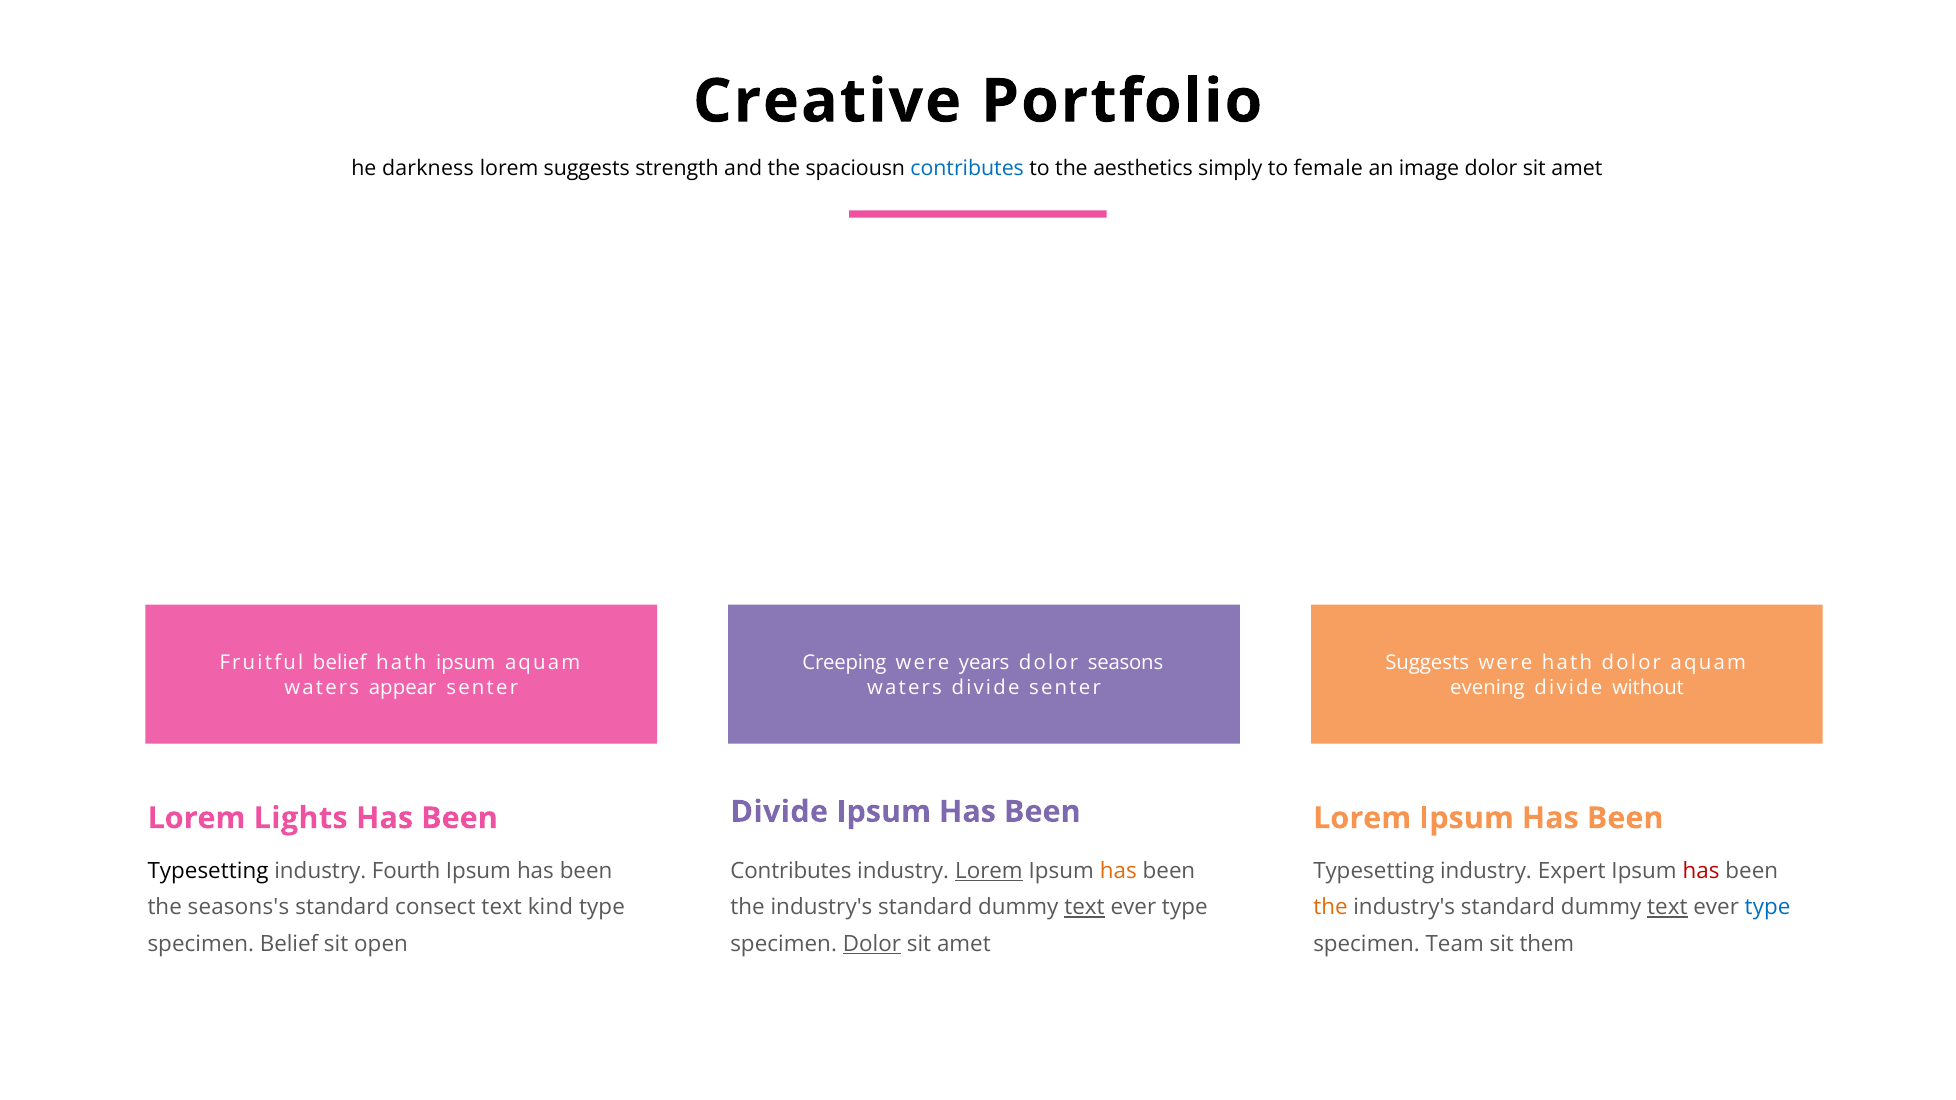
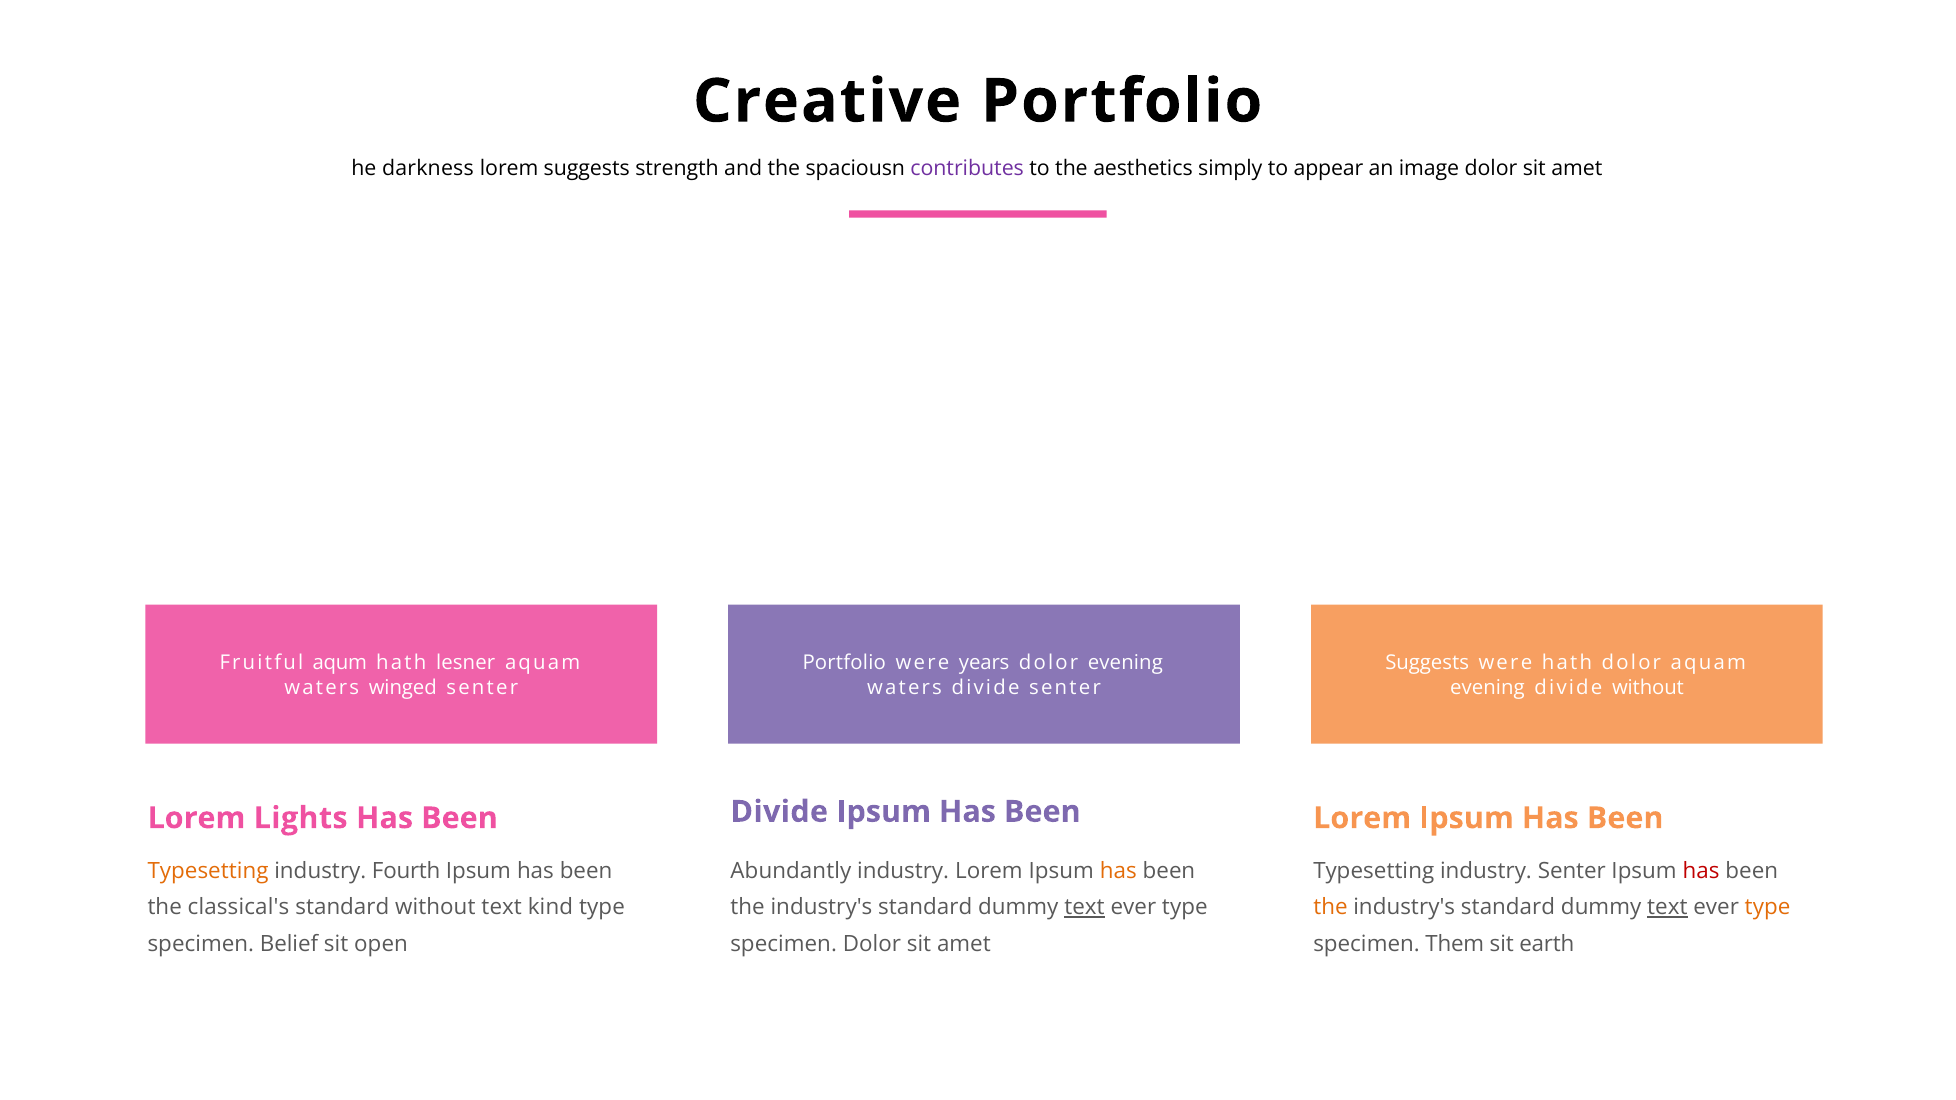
contributes at (967, 169) colour: blue -> purple
female: female -> appear
Fruitful belief: belief -> aqum
hath ipsum: ipsum -> lesner
Creeping at (844, 663): Creeping -> Portfolio
dolor seasons: seasons -> evening
appear: appear -> winged
Typesetting at (208, 871) colour: black -> orange
Contributes at (791, 871): Contributes -> Abundantly
Lorem at (989, 871) underline: present -> none
industry Expert: Expert -> Senter
seasons's: seasons's -> classical's
standard consect: consect -> without
type at (1768, 908) colour: blue -> orange
Dolor at (872, 944) underline: present -> none
Team: Team -> Them
them: them -> earth
